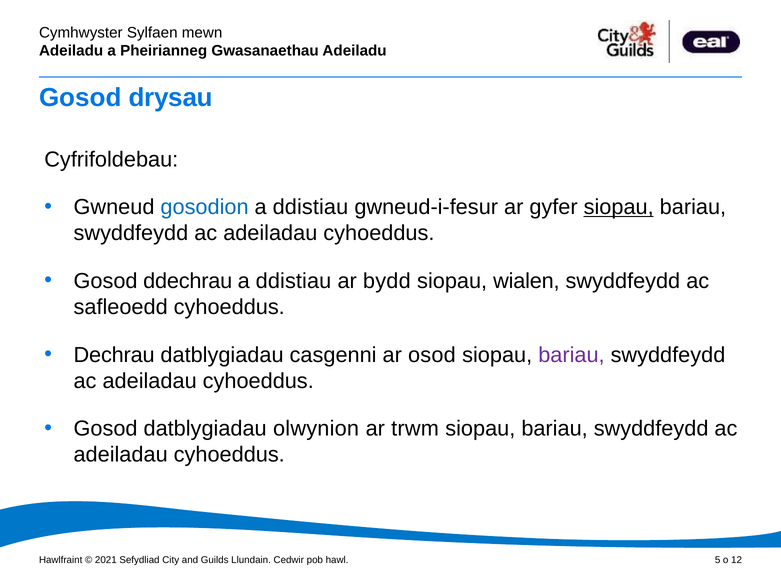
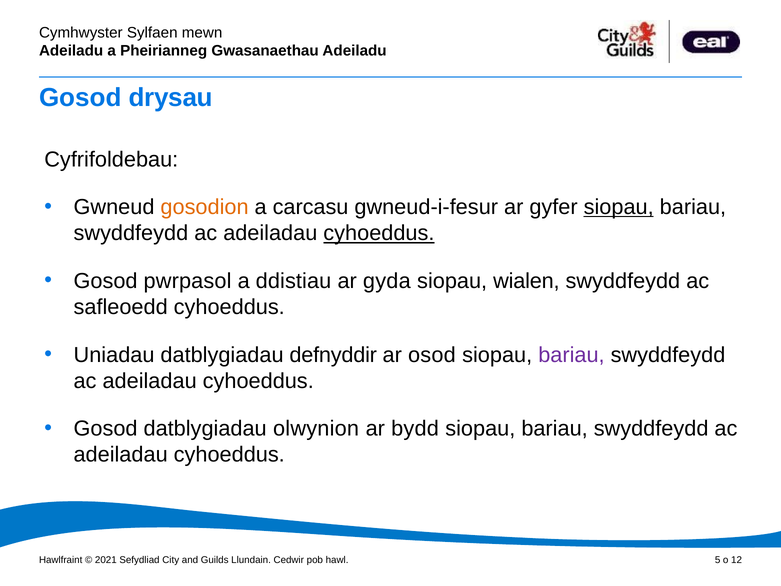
gosodion colour: blue -> orange
ddistiau at (310, 207): ddistiau -> carcasu
cyhoeddus at (379, 233) underline: none -> present
ddechrau: ddechrau -> pwrpasol
bydd: bydd -> gyda
Dechrau: Dechrau -> Uniadau
casgenni: casgenni -> defnyddir
trwm: trwm -> bydd
